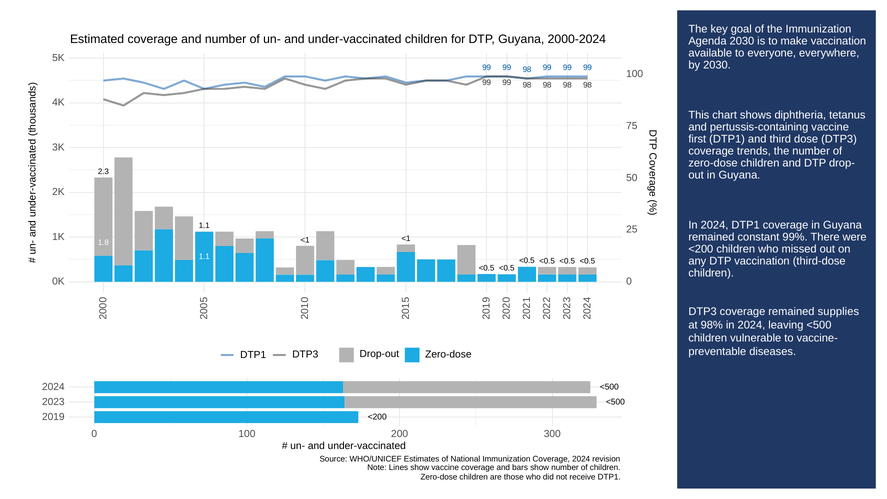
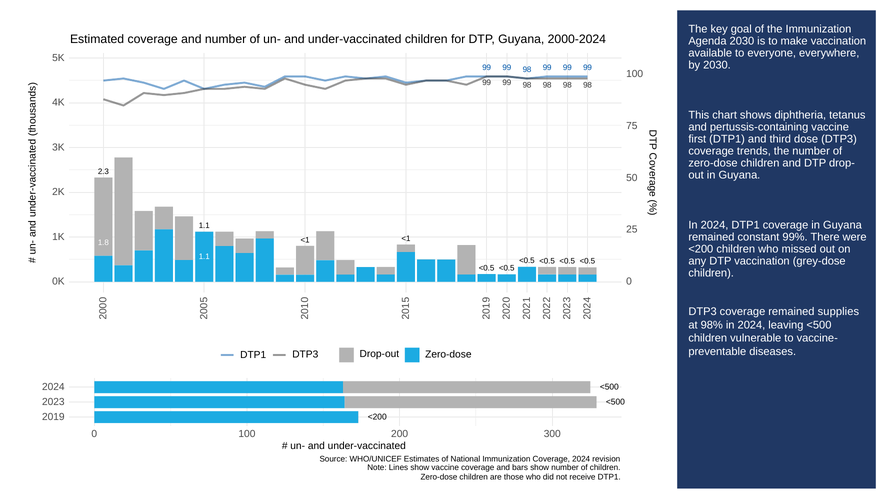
third-dose: third-dose -> grey-dose
